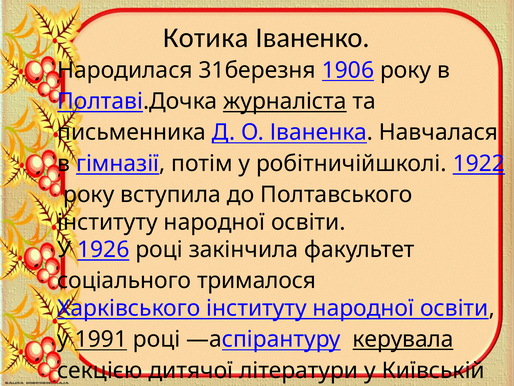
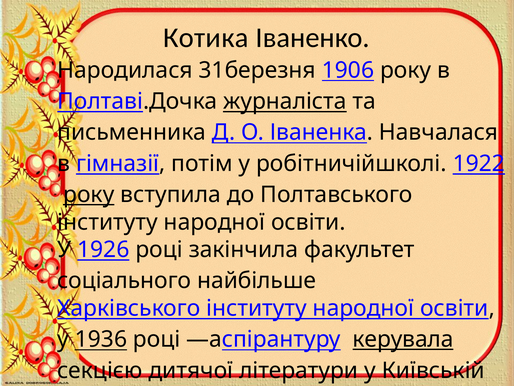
року at (89, 194) underline: none -> present
трималося: трималося -> найбільше
1991: 1991 -> 1936
